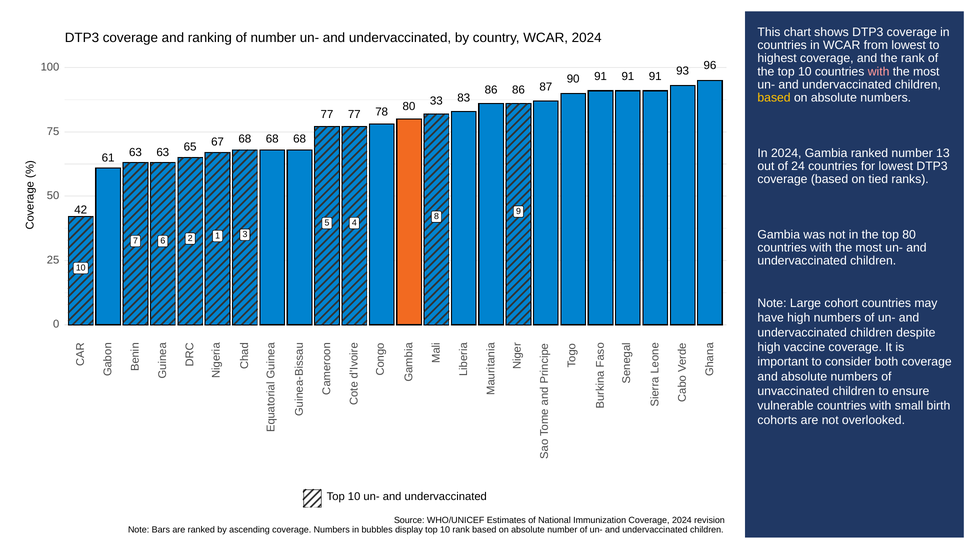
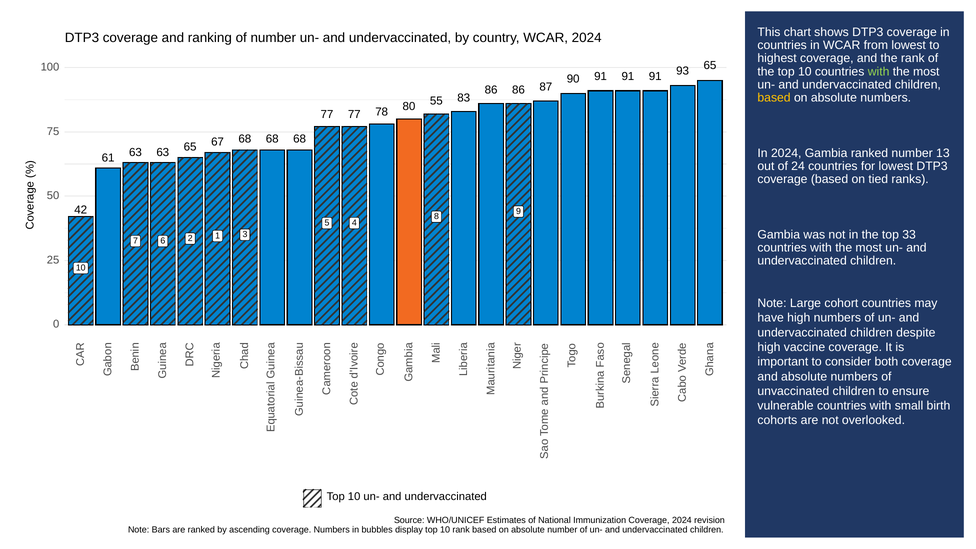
with at (879, 72) colour: pink -> light green
93 96: 96 -> 65
33: 33 -> 55
top 80: 80 -> 33
